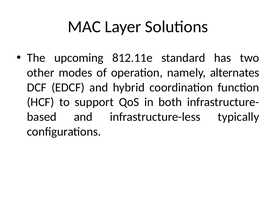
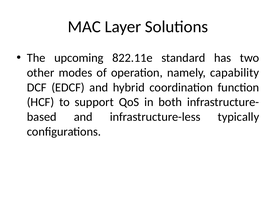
812.11e: 812.11e -> 822.11e
alternates: alternates -> capability
